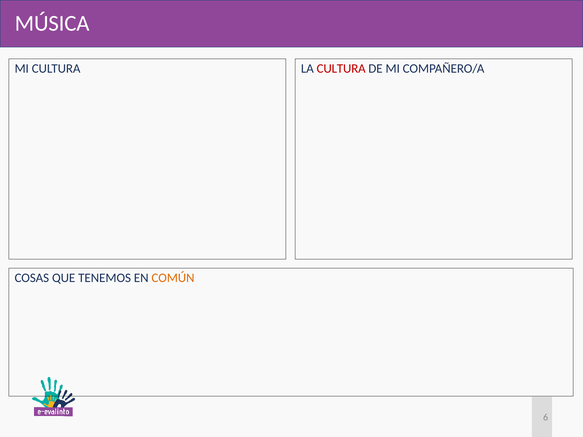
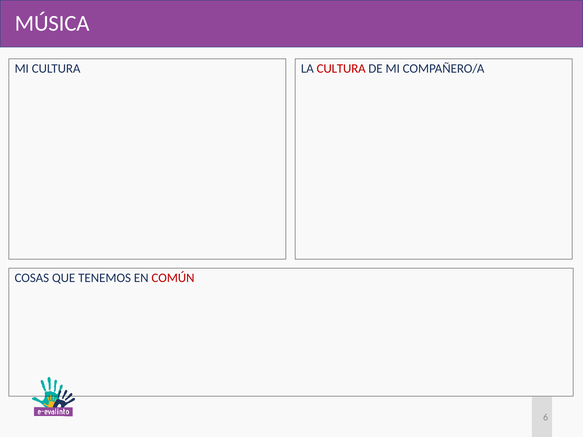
COMÚN colour: orange -> red
